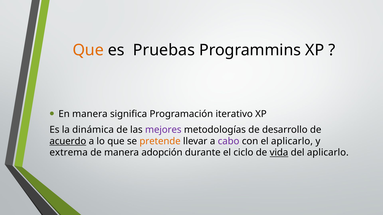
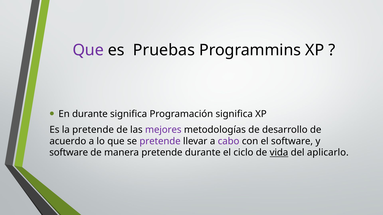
Que at (88, 50) colour: orange -> purple
En manera: manera -> durante
Programación iterativo: iterativo -> significa
la dinámica: dinámica -> pretende
acuerdo underline: present -> none
pretende at (160, 141) colour: orange -> purple
el aplicarlo: aplicarlo -> software
extrema at (69, 153): extrema -> software
manera adopción: adopción -> pretende
